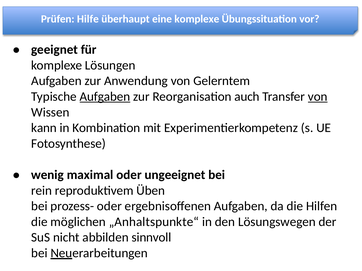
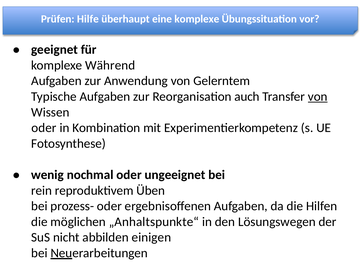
Lösungen: Lösungen -> Während
Aufgaben at (105, 97) underline: present -> none
kann at (44, 128): kann -> oder
maximal: maximal -> nochmal
sinnvoll: sinnvoll -> einigen
